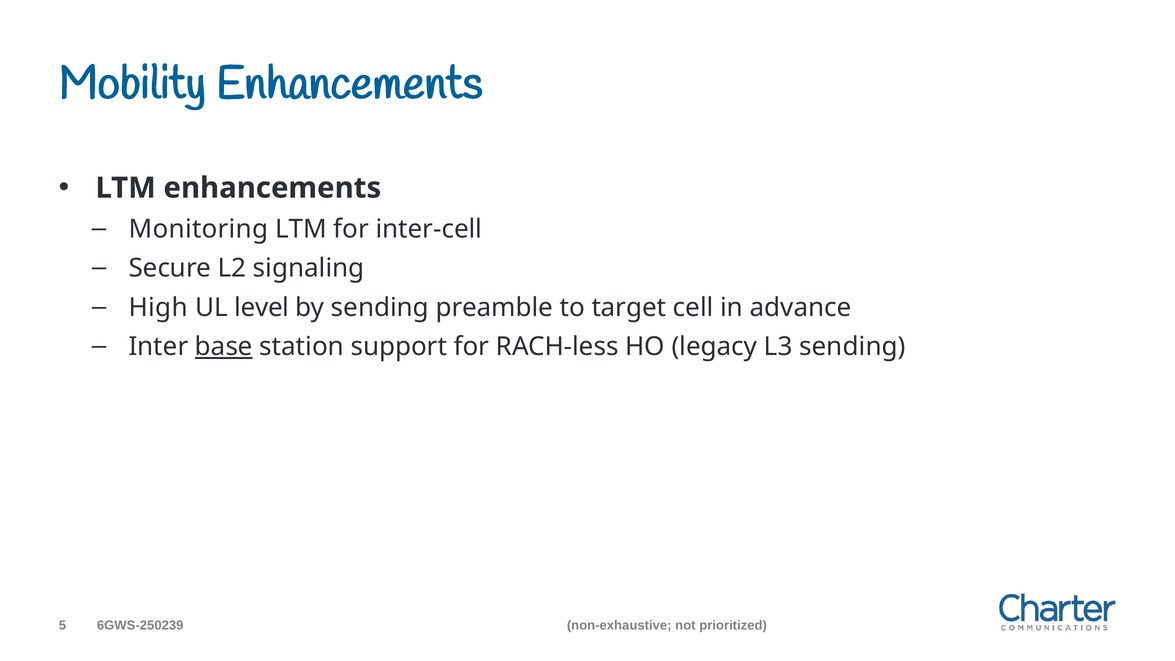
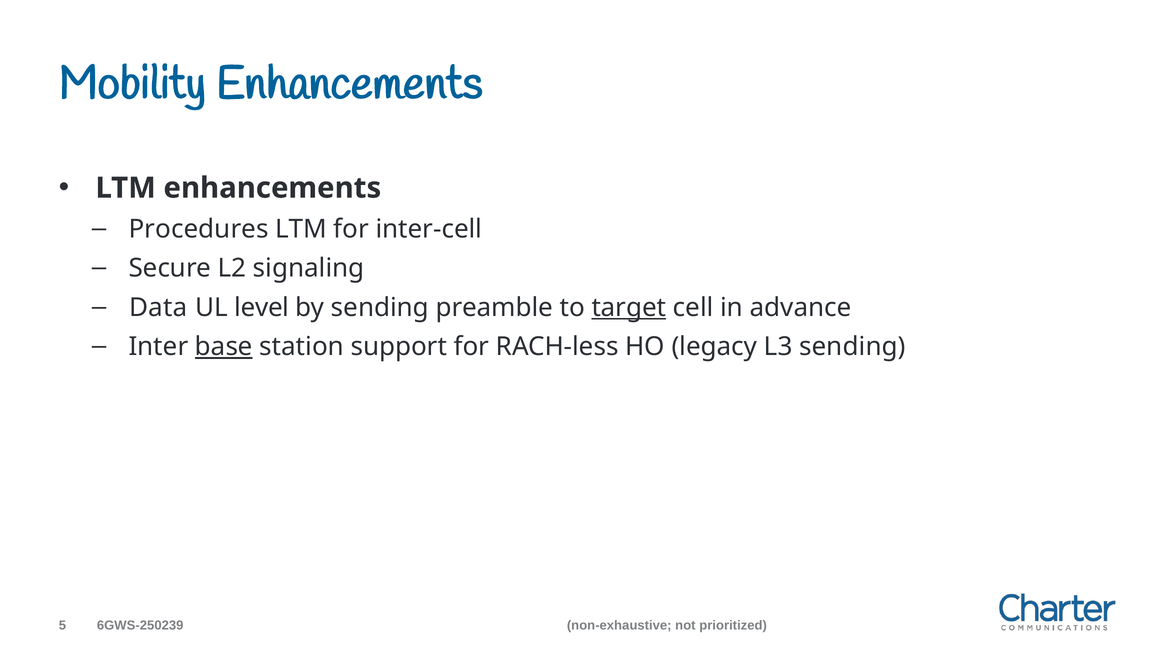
Monitoring: Monitoring -> Procedures
High: High -> Data
target underline: none -> present
